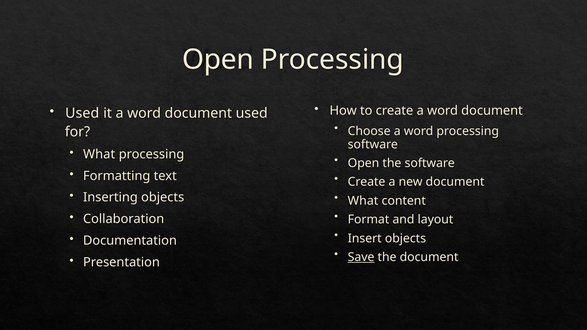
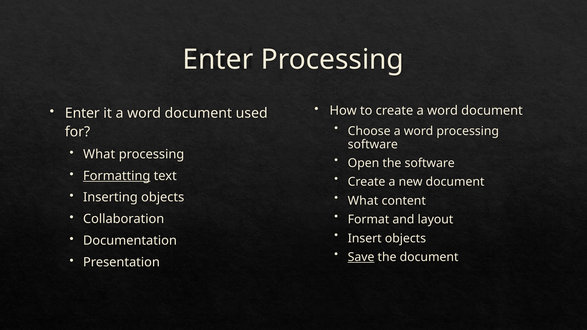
Open at (218, 60): Open -> Enter
Used at (82, 113): Used -> Enter
Formatting underline: none -> present
